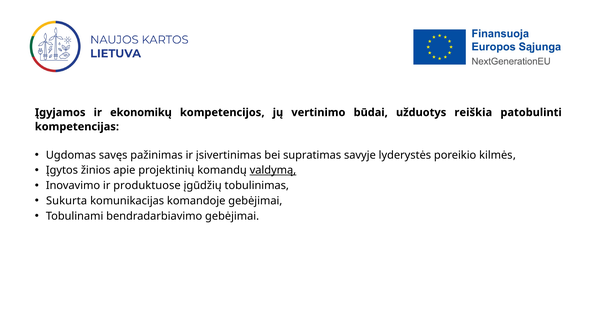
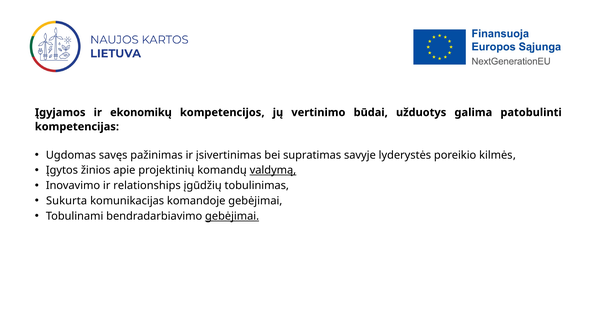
reiškia: reiškia -> galima
produktuose: produktuose -> relationships
gebėjimai at (232, 216) underline: none -> present
